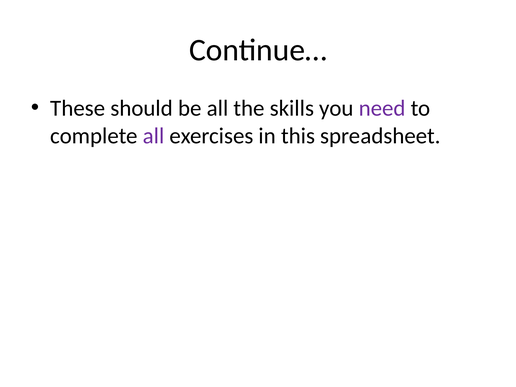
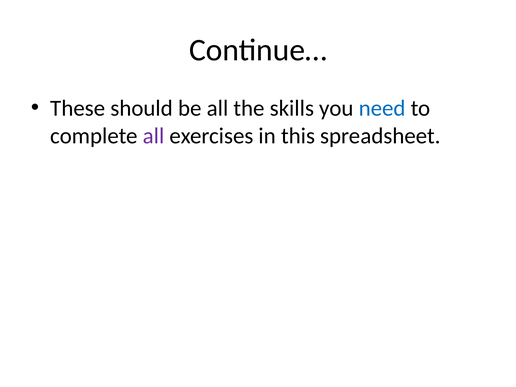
need colour: purple -> blue
